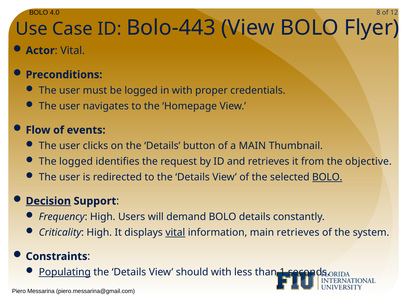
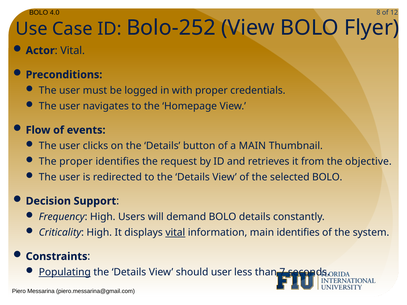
Bolo-443: Bolo-443 -> Bolo-252
The logged: logged -> proper
BOLO at (327, 177) underline: present -> none
Decision underline: present -> none
main retrieves: retrieves -> identifies
should with: with -> user
1: 1 -> 7
